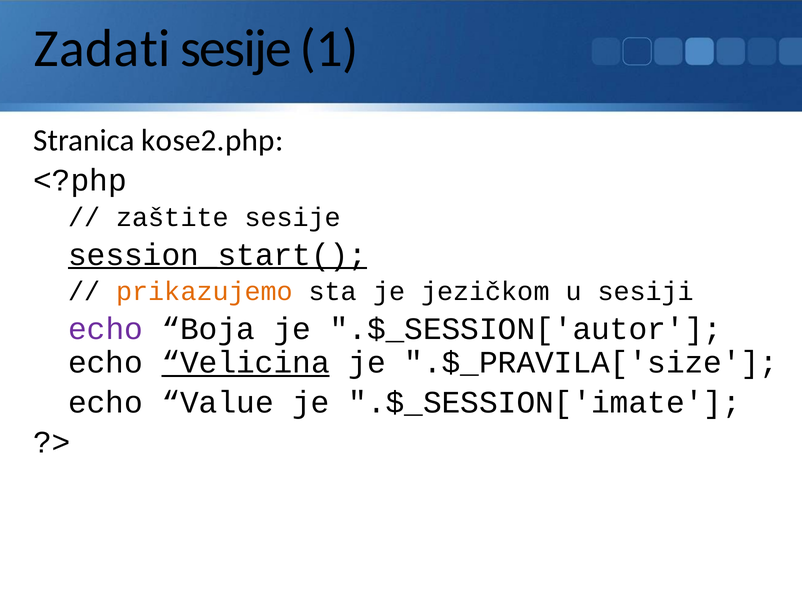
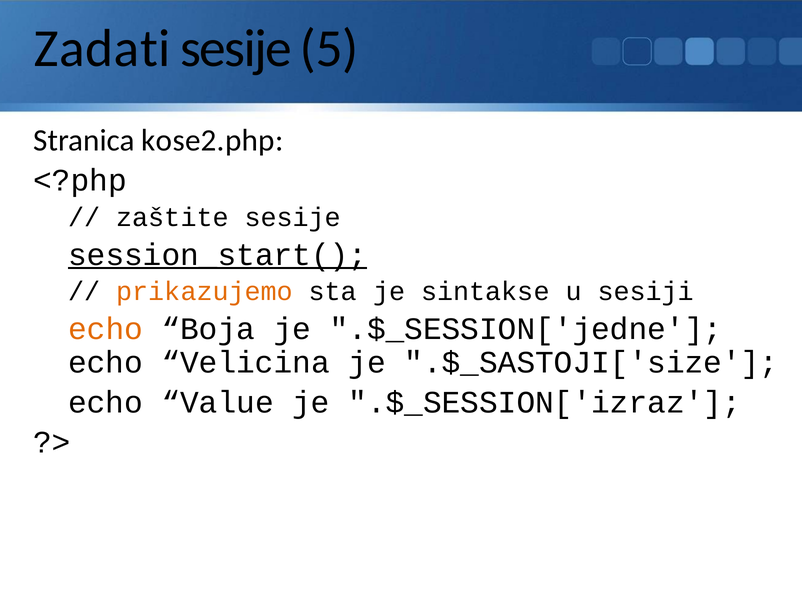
1: 1 -> 5
jezičkom: jezičkom -> sintakse
echo at (106, 329) colour: purple -> orange
.$_SESSION['autor: .$_SESSION['autor -> .$_SESSION['jedne
Velicina underline: present -> none
.$_PRAVILA['size: .$_PRAVILA['size -> .$_SASTOJI['size
.$_SESSION['imate: .$_SESSION['imate -> .$_SESSION['izraz
